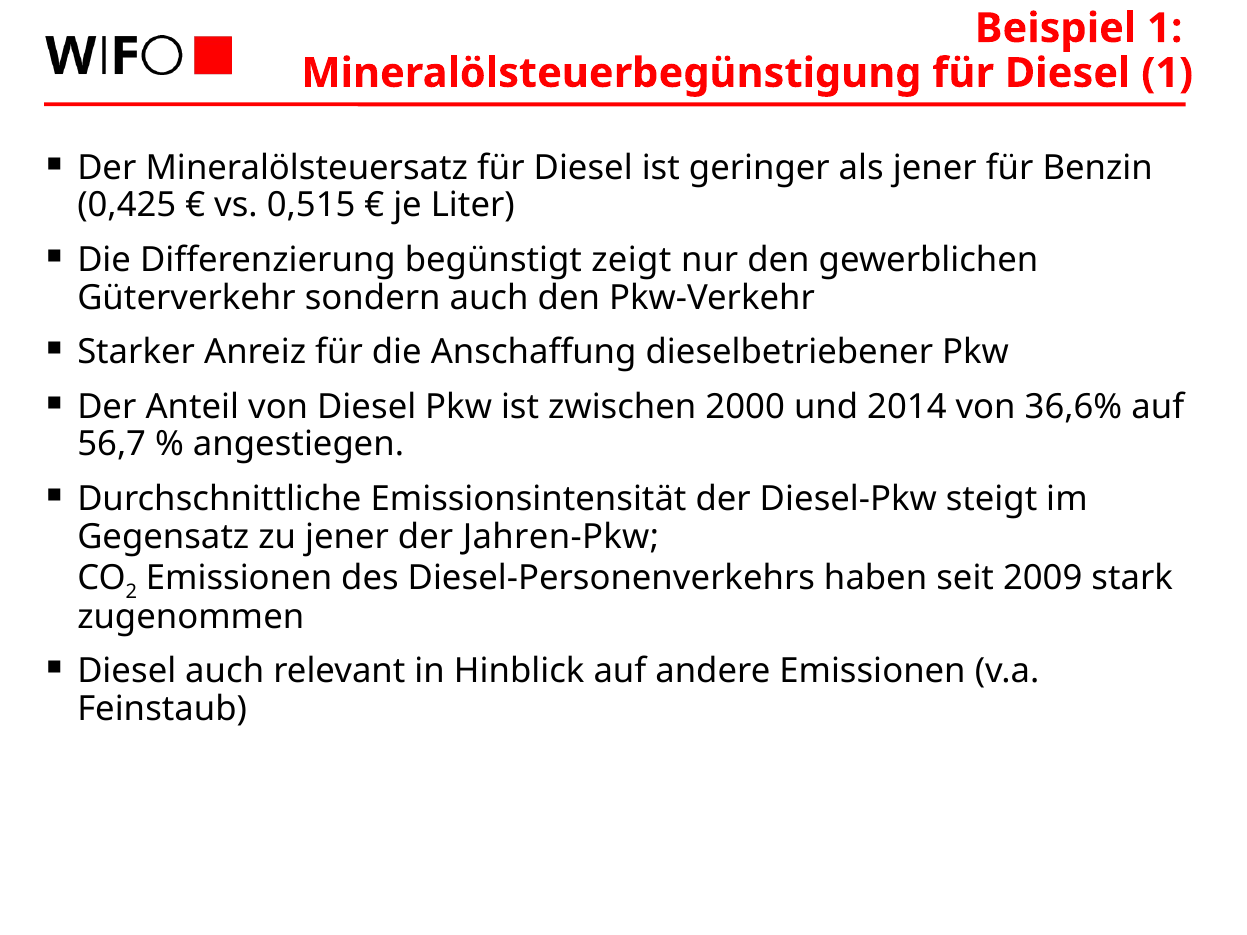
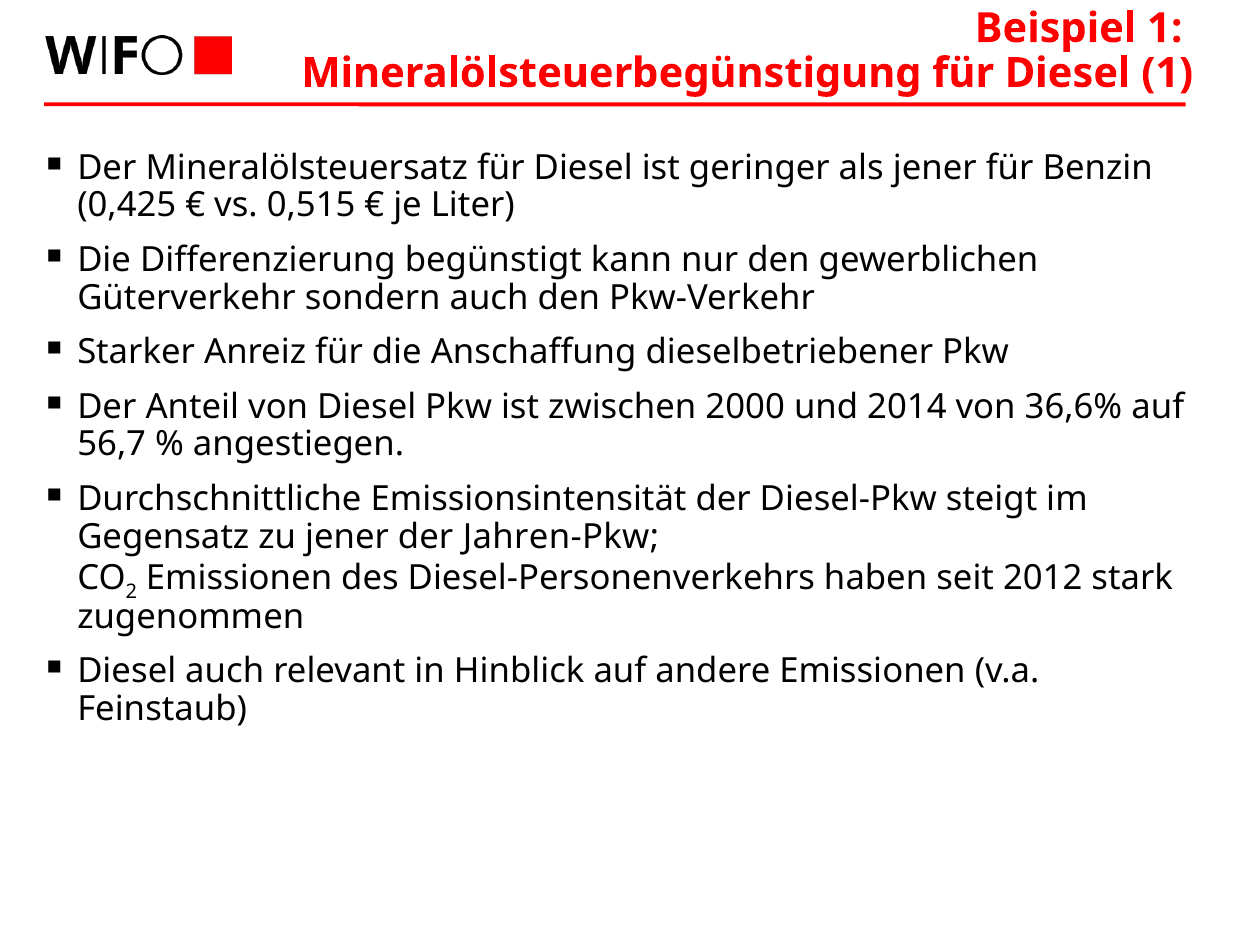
zeigt: zeigt -> kann
2009: 2009 -> 2012
